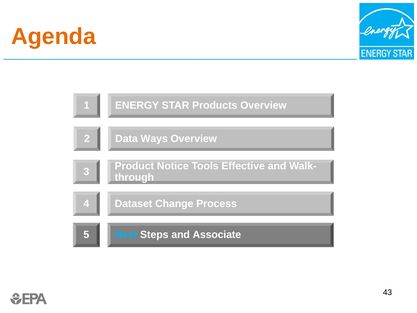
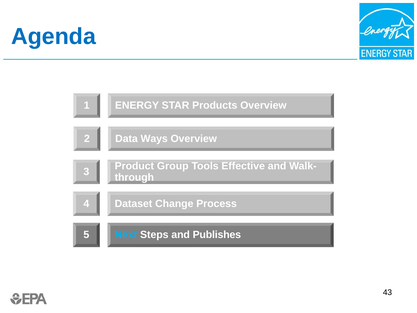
Agenda colour: orange -> blue
Notice: Notice -> Group
Associate: Associate -> Publishes
